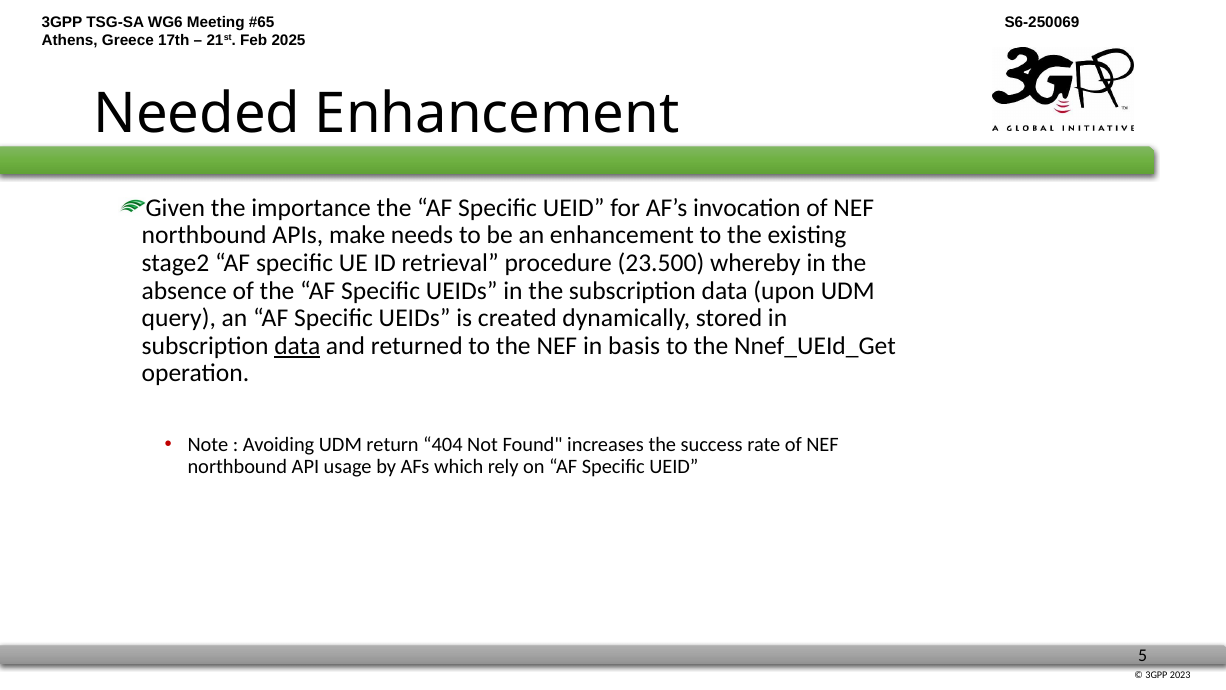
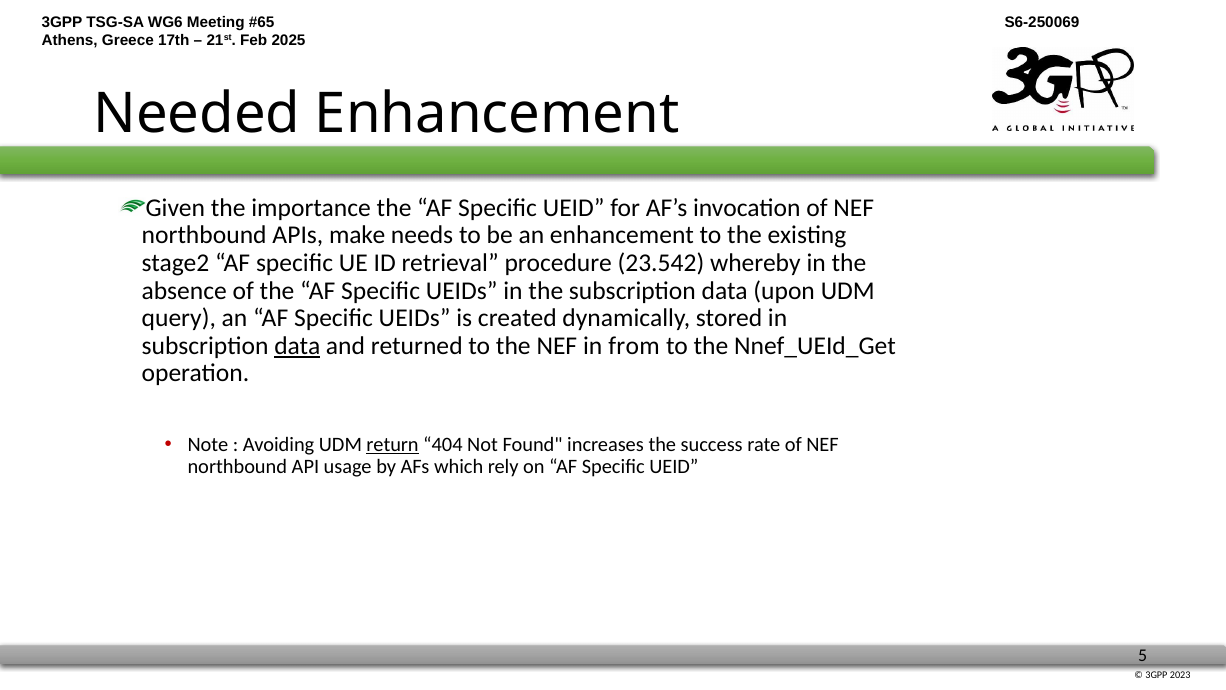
23.500: 23.500 -> 23.542
basis: basis -> from
return underline: none -> present
